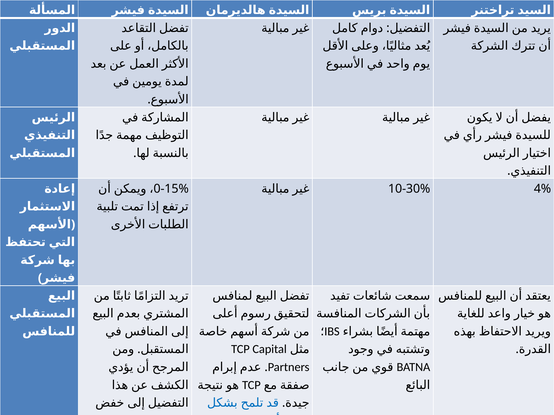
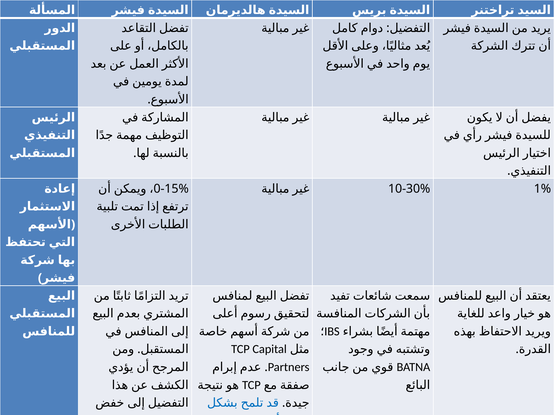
4%: 4% -> 1%
